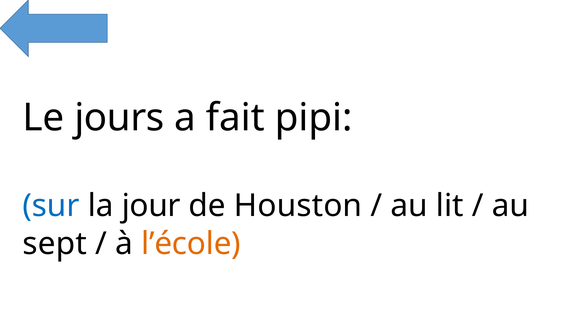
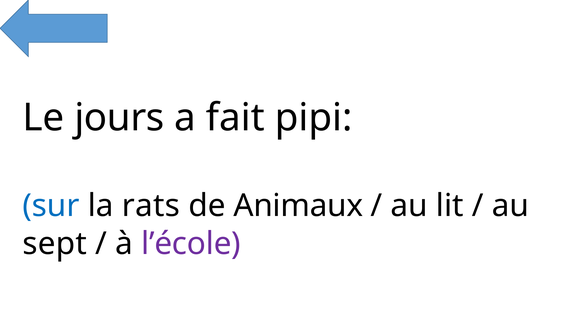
jour: jour -> rats
Houston: Houston -> Animaux
l’école colour: orange -> purple
